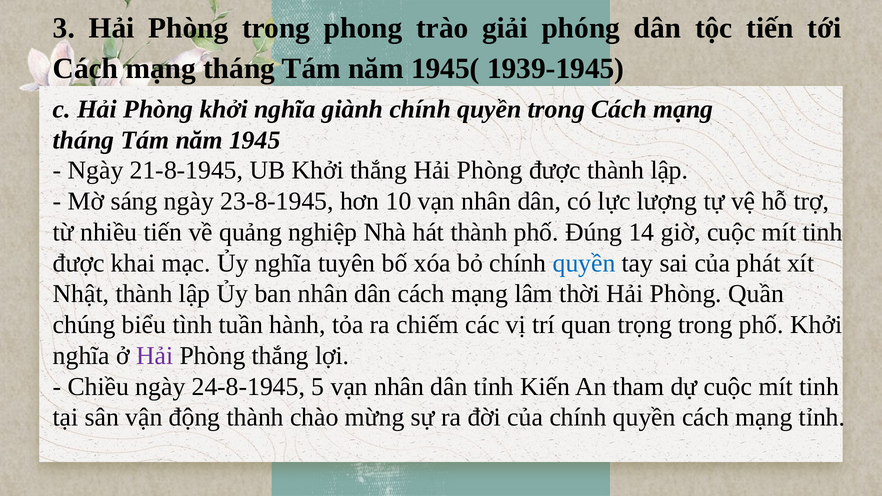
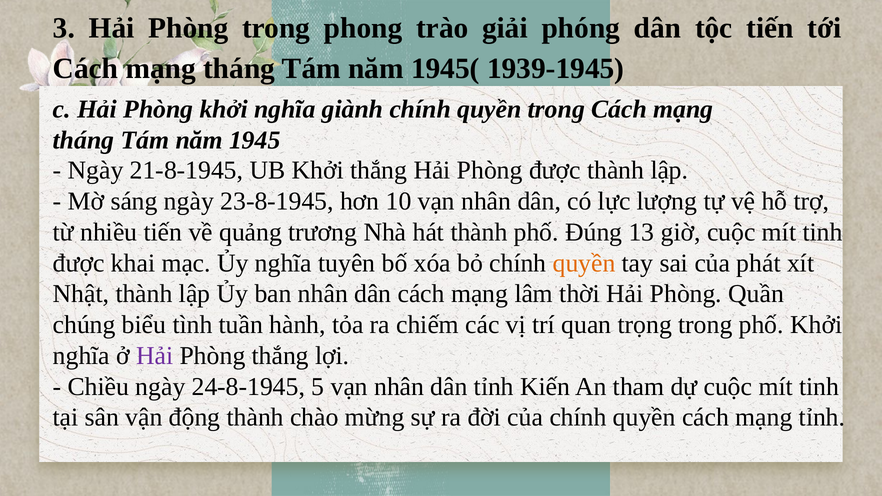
nghiệp: nghiệp -> trương
14: 14 -> 13
quyền at (584, 263) colour: blue -> orange
